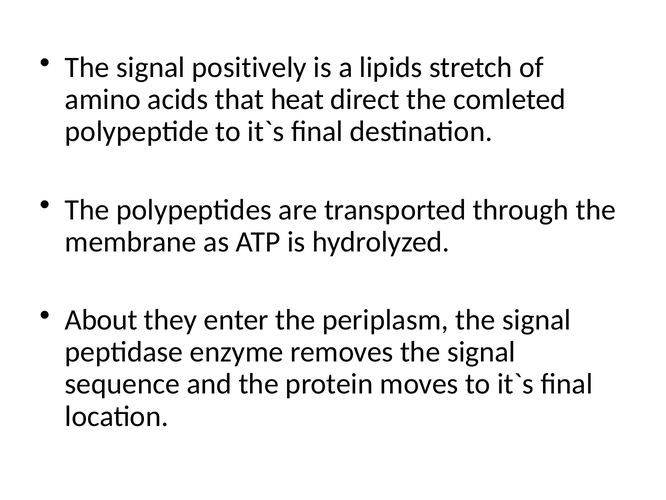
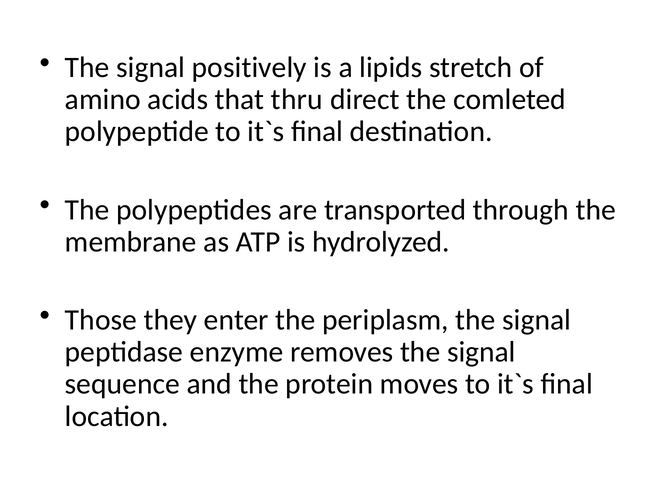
heat: heat -> thru
About: About -> Those
